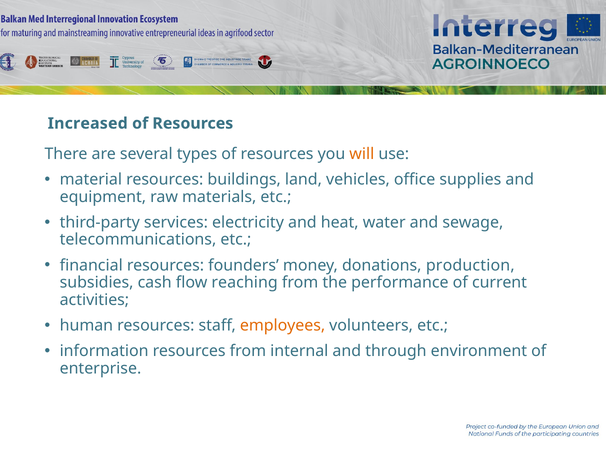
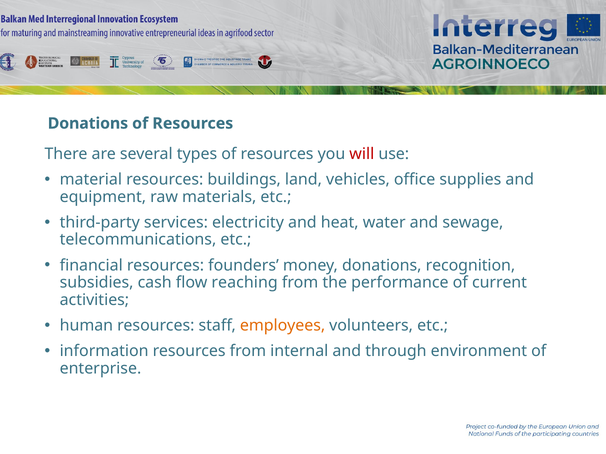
Increased at (88, 124): Increased -> Donations
will colour: orange -> red
production: production -> recognition
